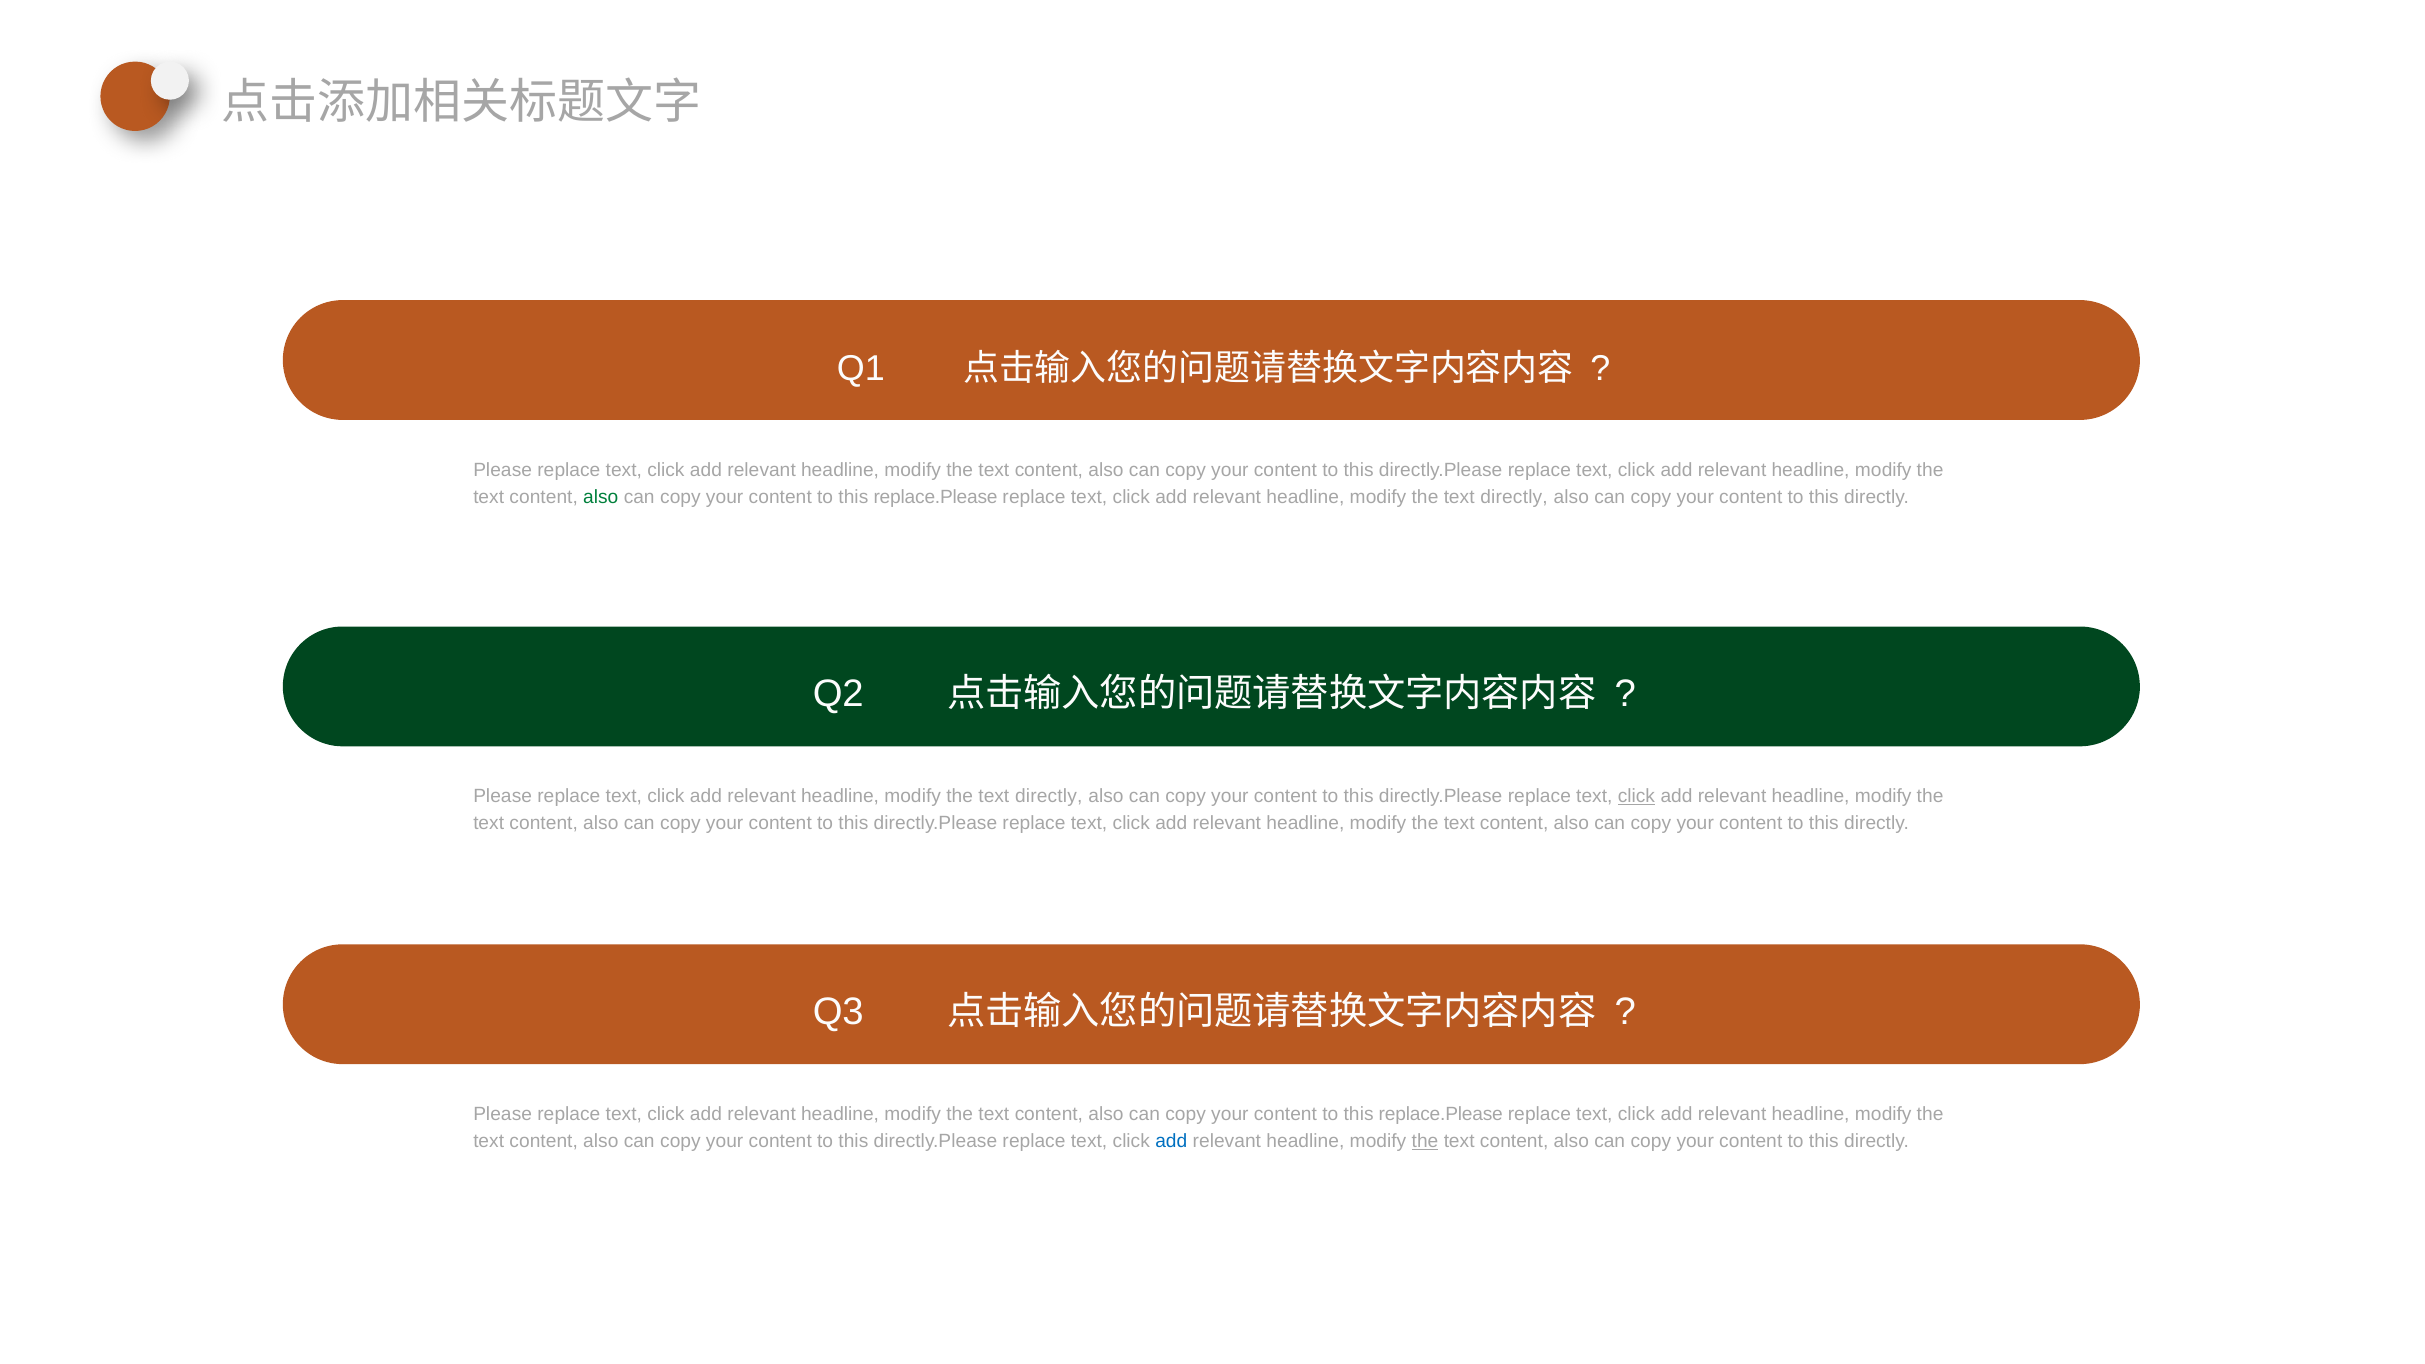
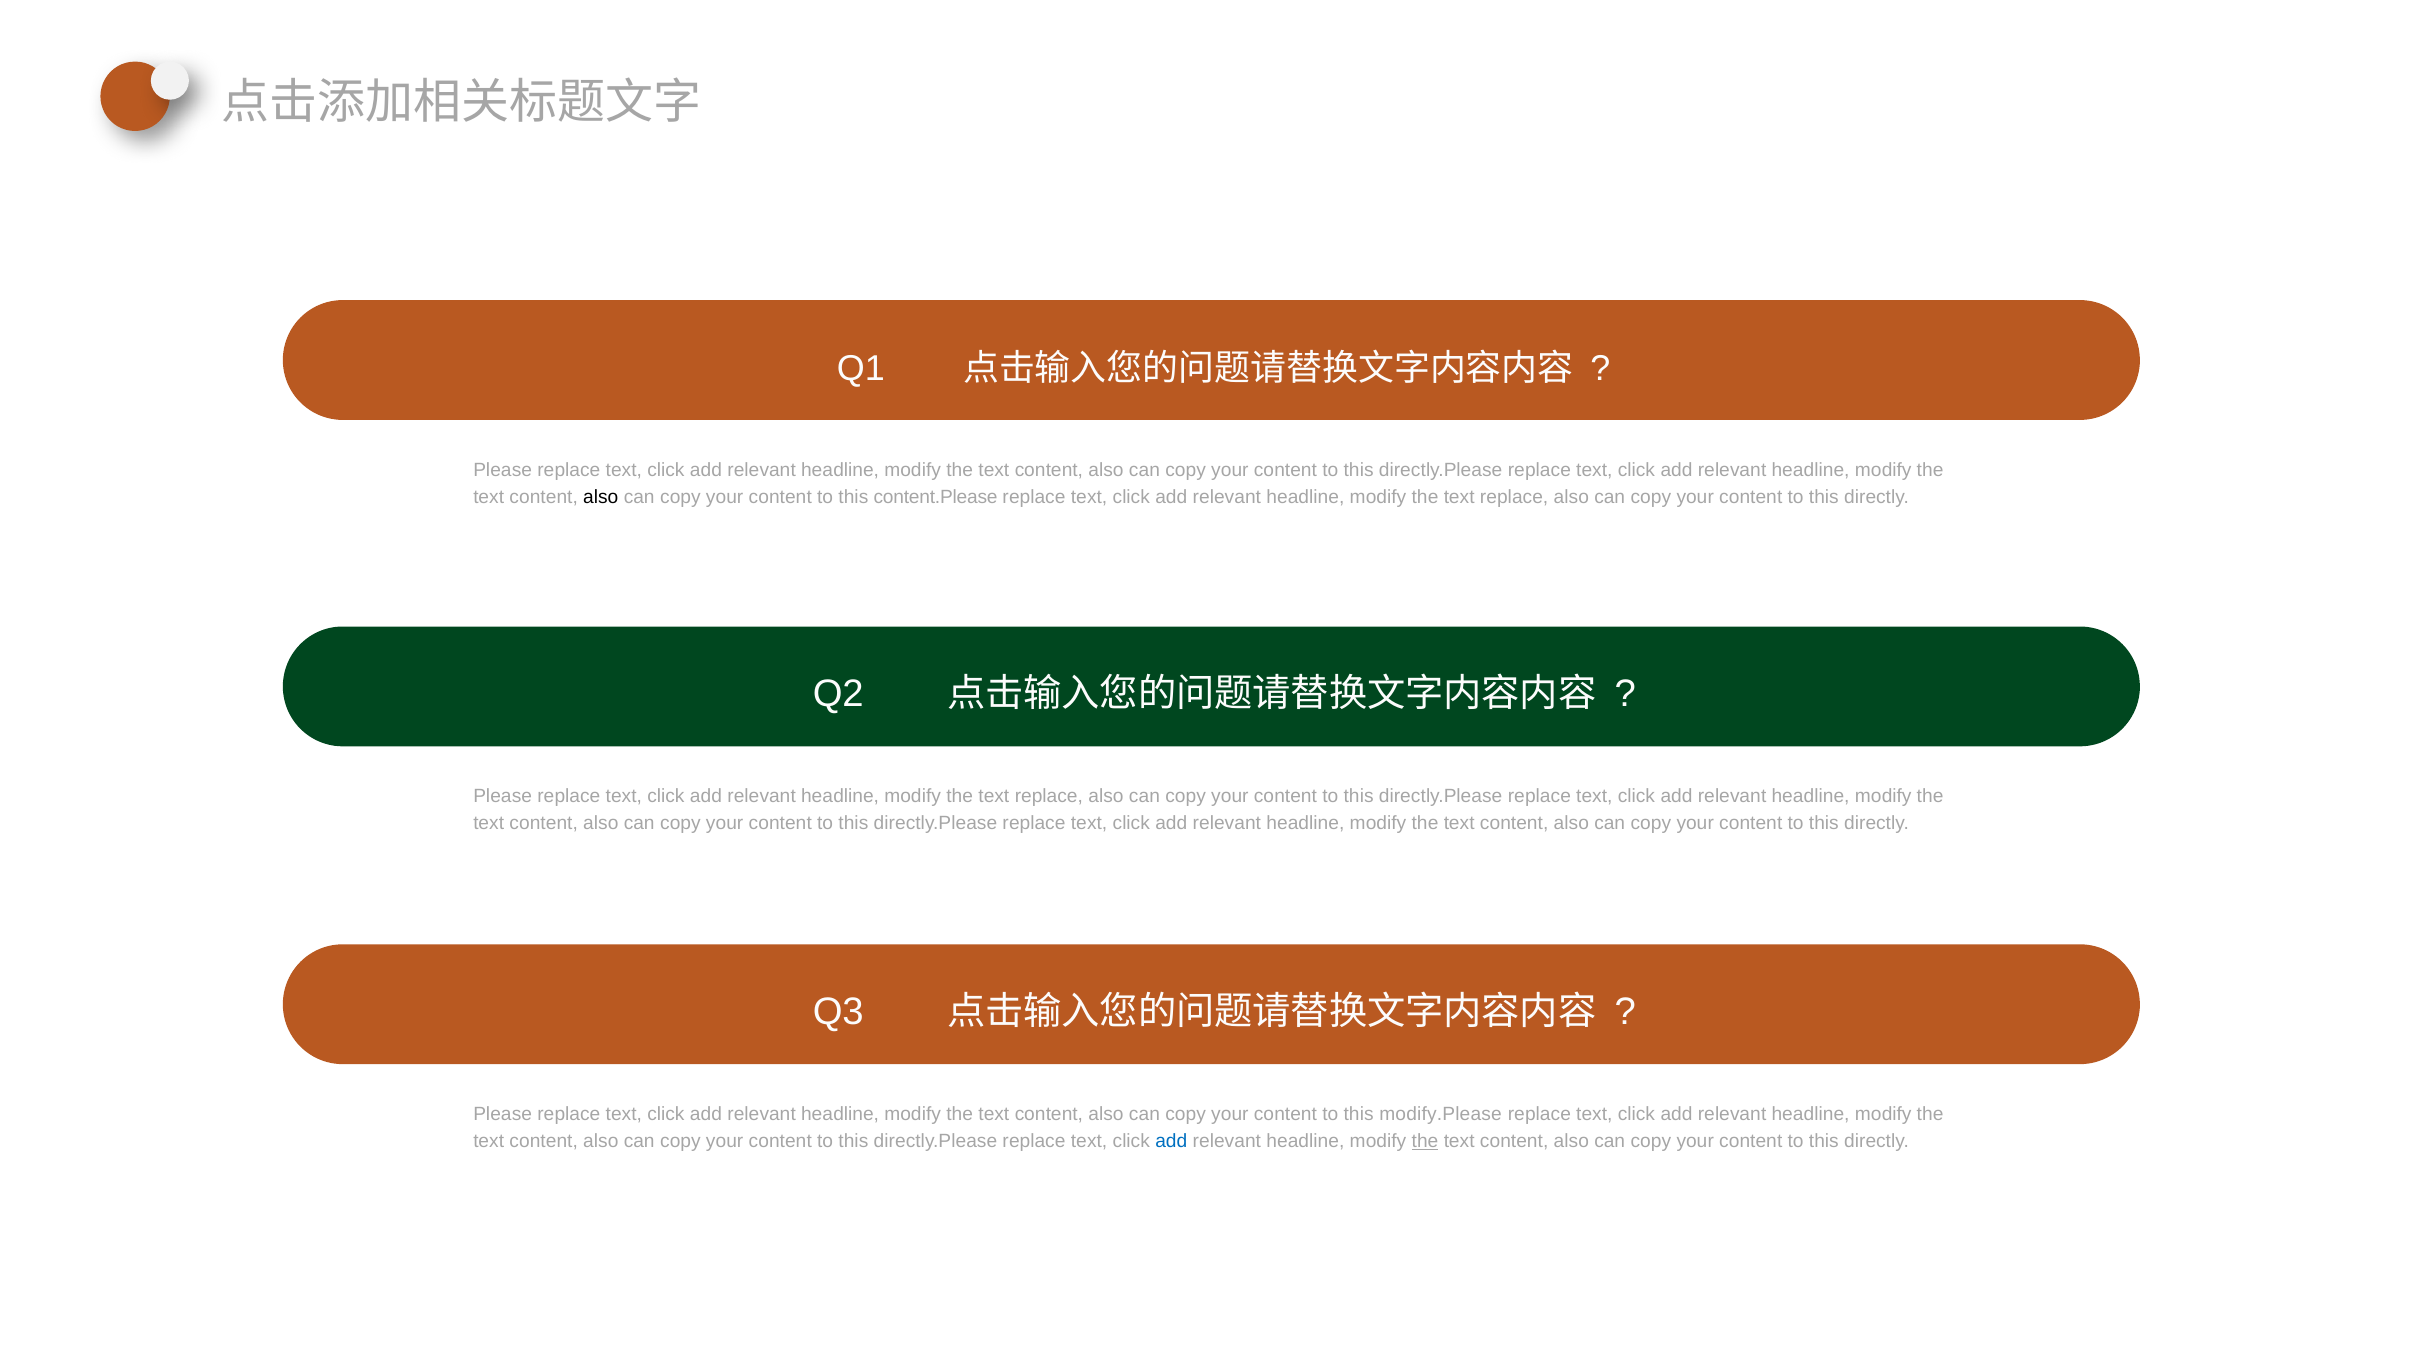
also at (601, 497) colour: green -> black
replace.Please at (936, 497): replace.Please -> content.Please
directly at (1514, 497): directly -> replace
directly at (1049, 796): directly -> replace
click at (1636, 796) underline: present -> none
replace.Please at (1441, 1114): replace.Please -> modify.Please
